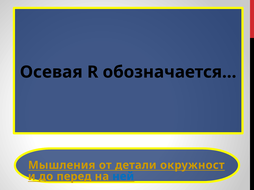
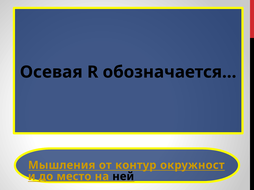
детали: детали -> контур
перед: перед -> место
ней colour: blue -> black
